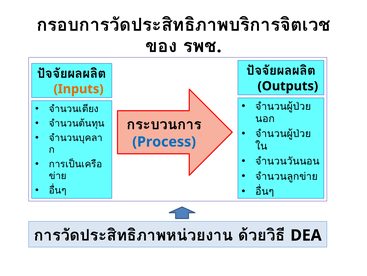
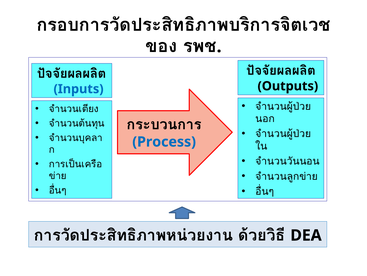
Inputs colour: orange -> blue
